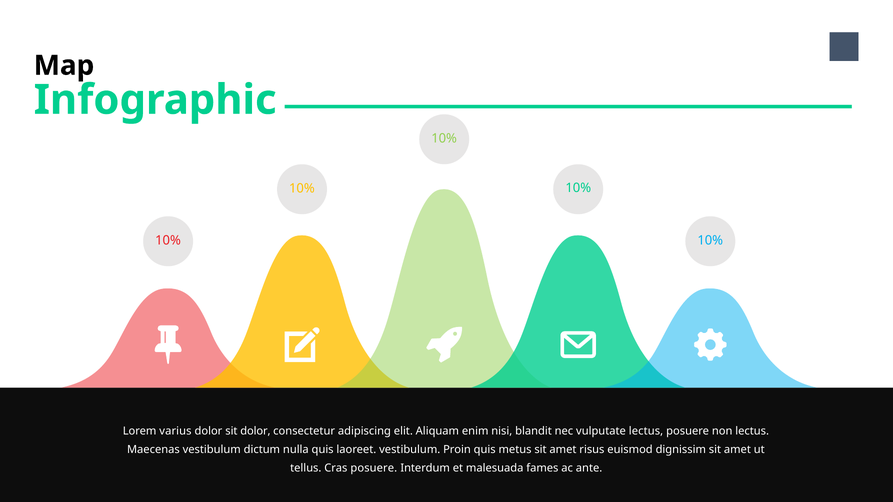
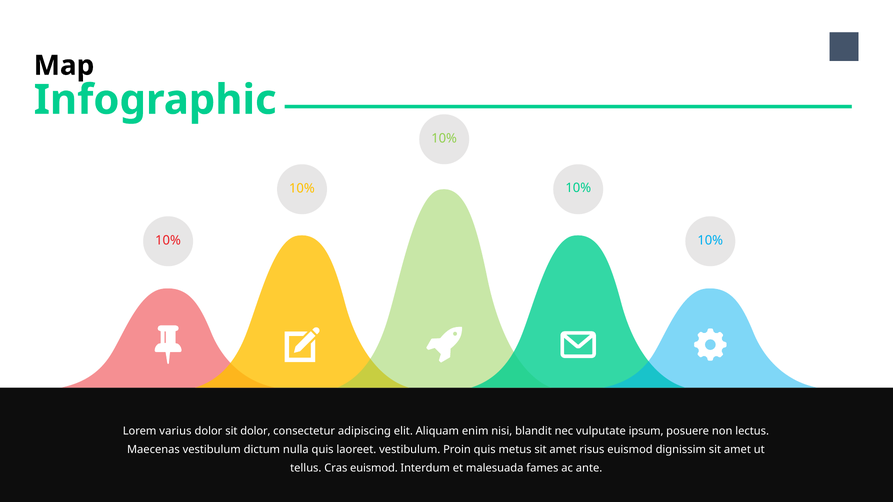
vulputate lectus: lectus -> ipsum
Cras posuere: posuere -> euismod
